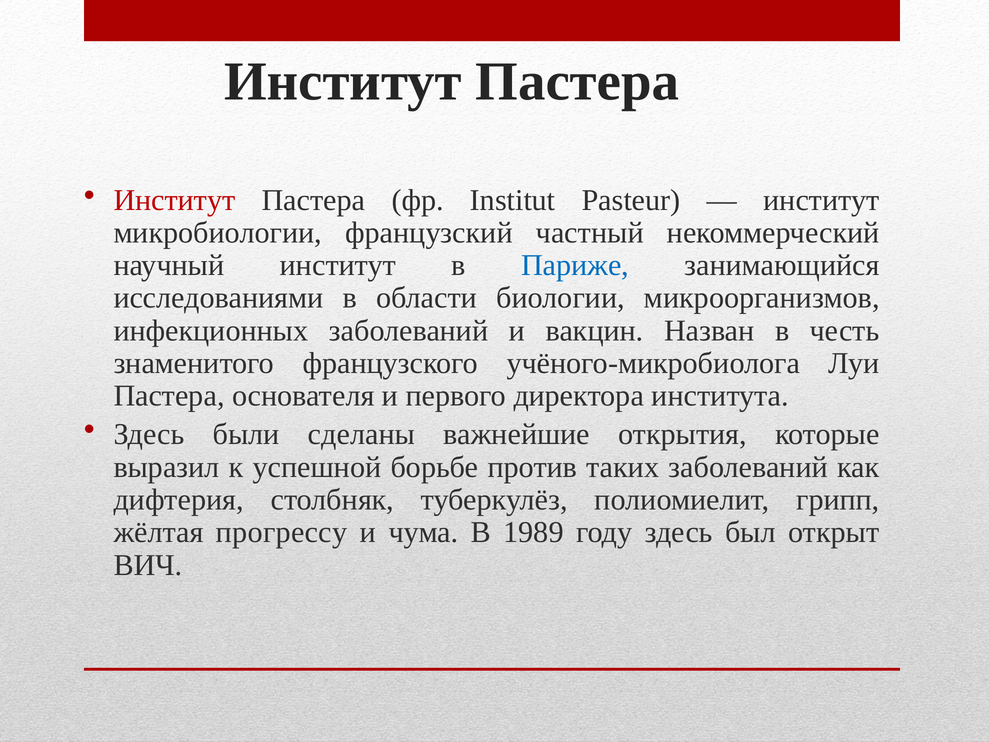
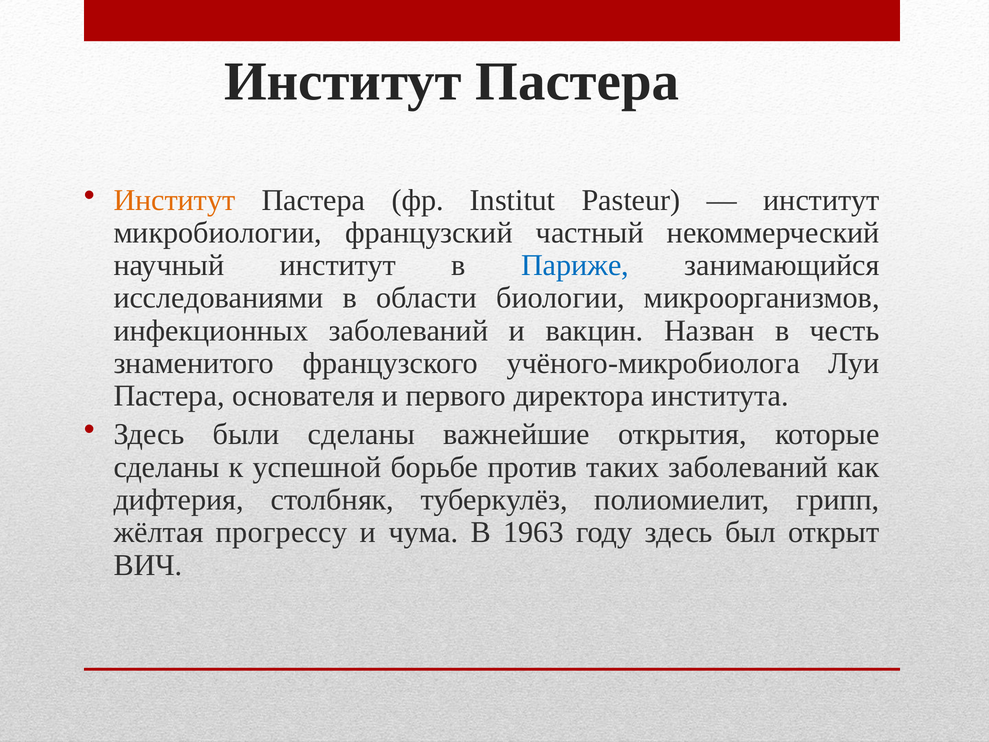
Институт at (174, 200) colour: red -> orange
выразил at (166, 467): выразил -> сделаны
1989: 1989 -> 1963
